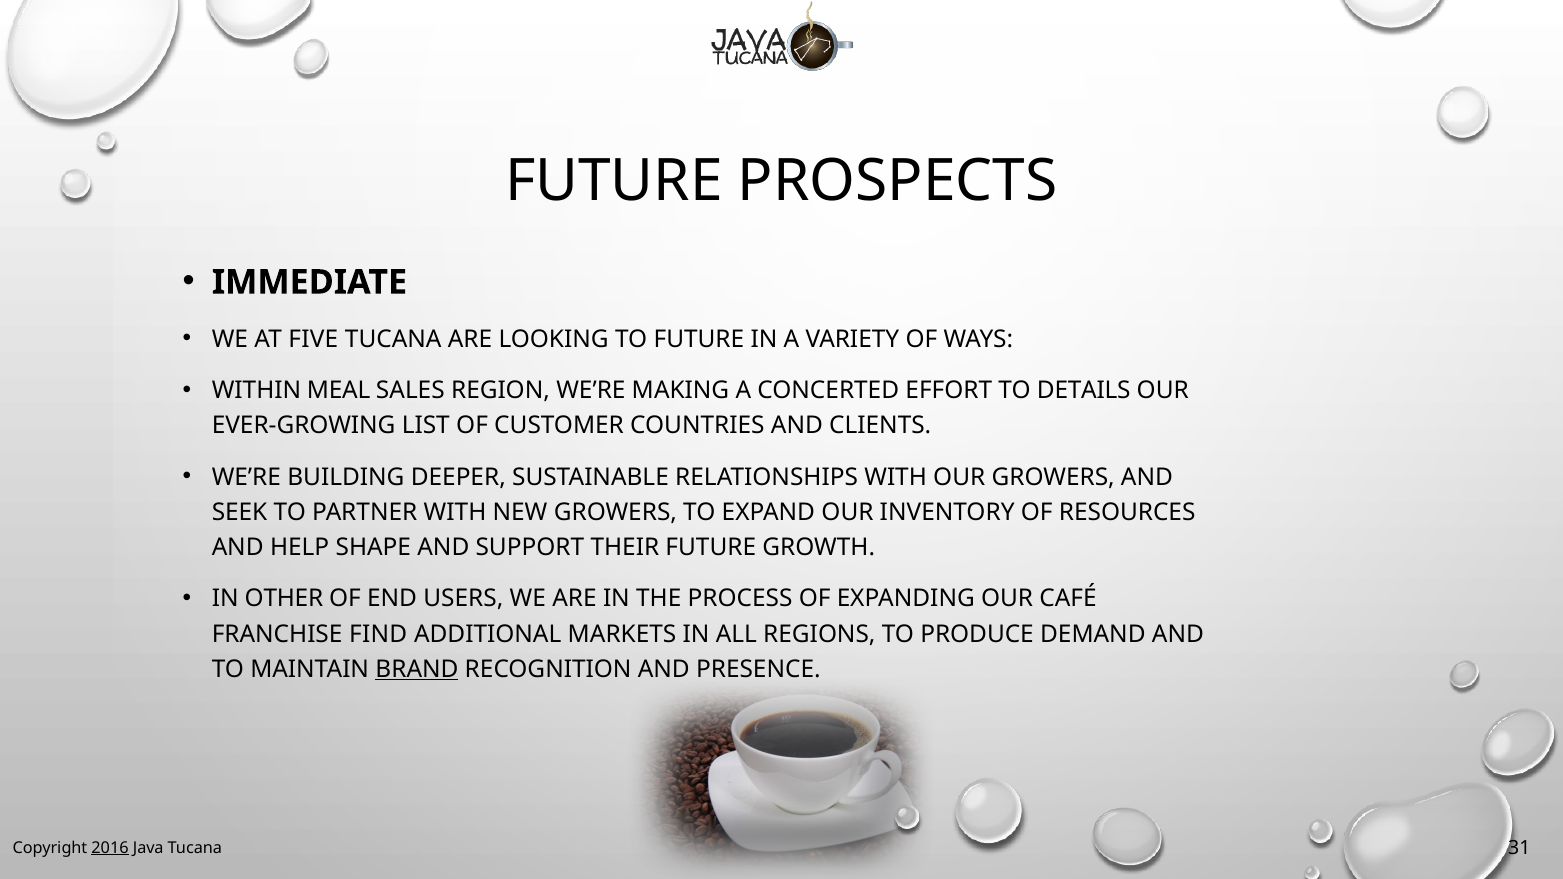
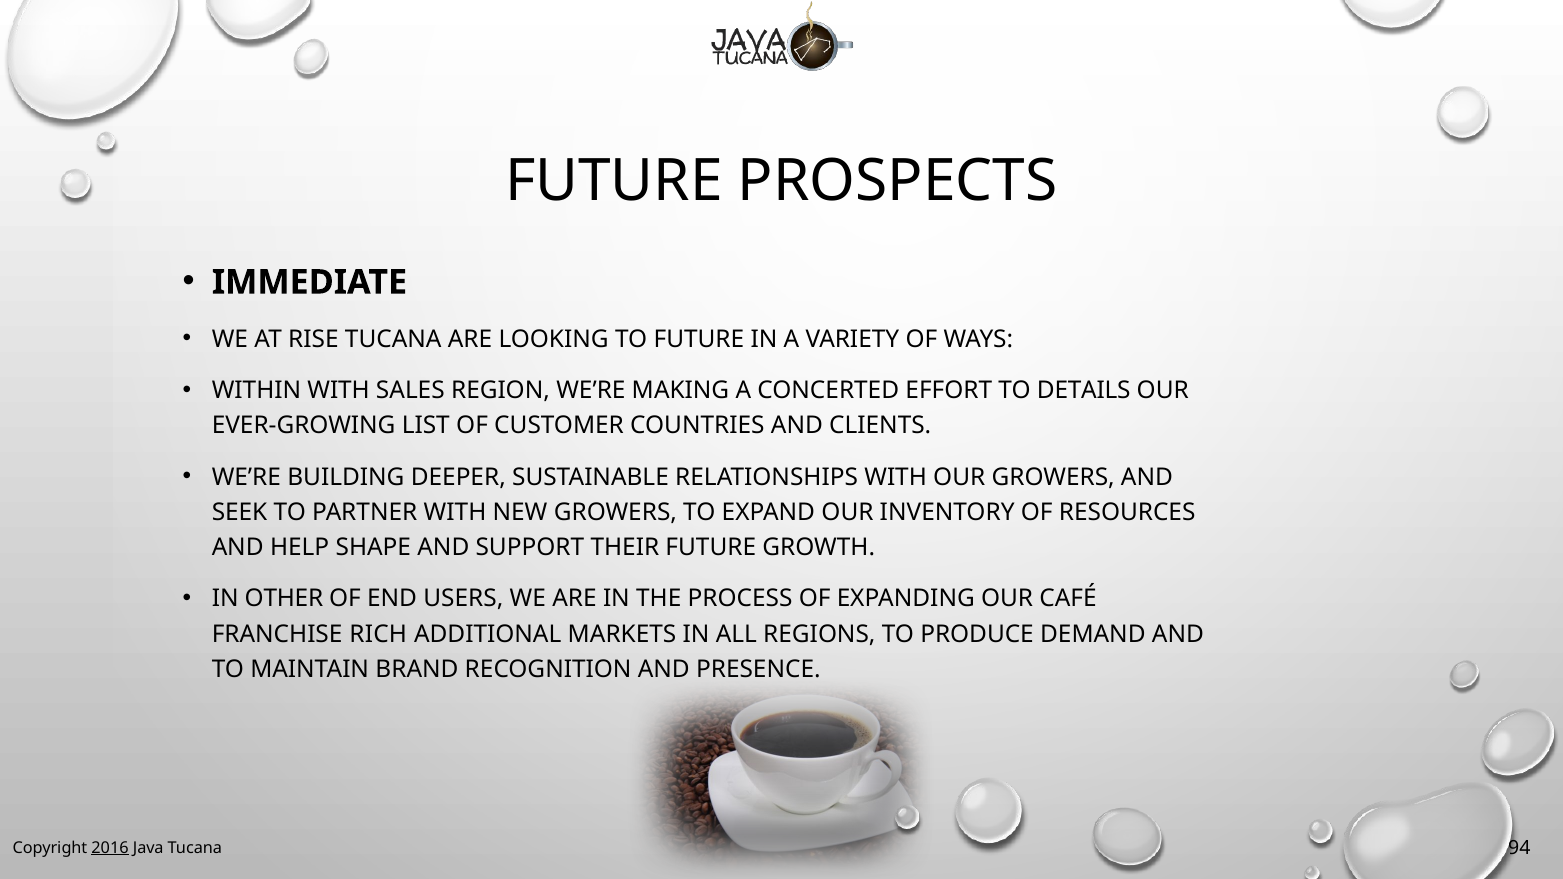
FIVE: FIVE -> RISE
WITHIN MEAL: MEAL -> WITH
FIND: FIND -> RICH
BRAND underline: present -> none
31: 31 -> 94
